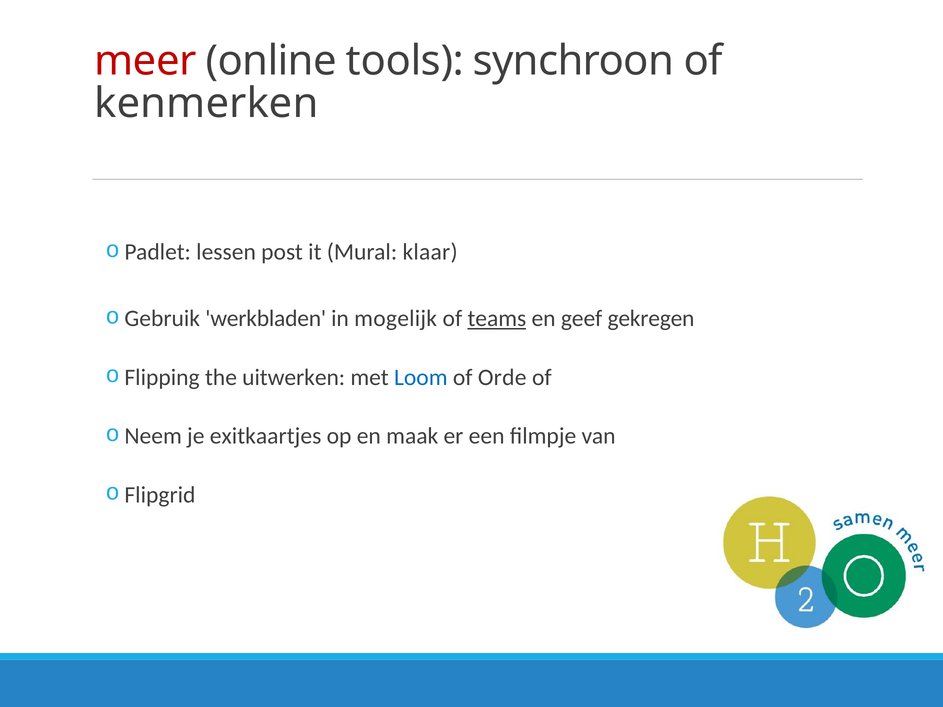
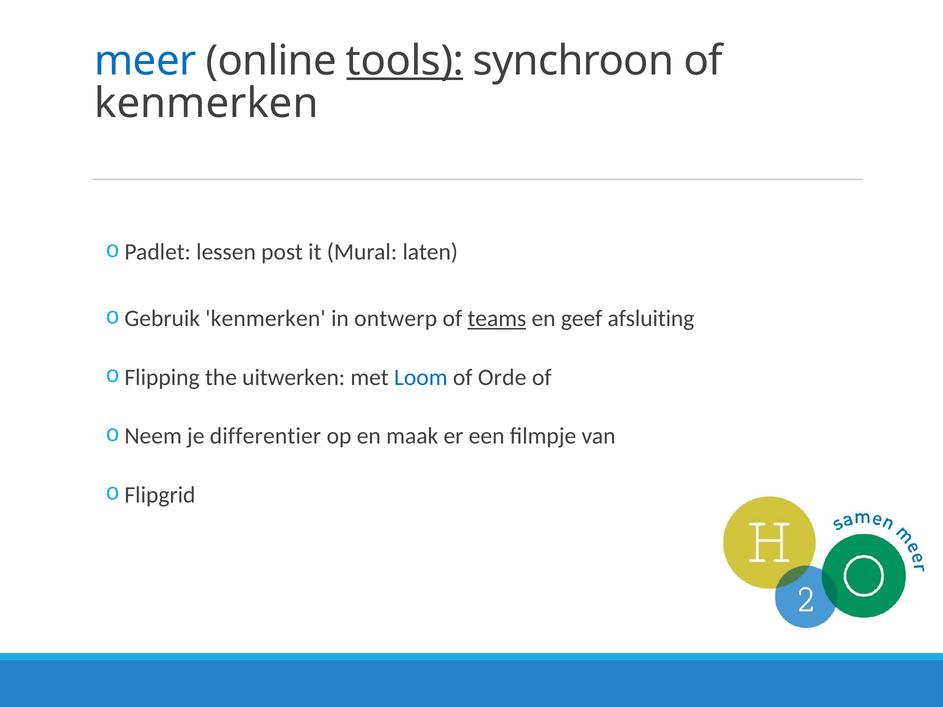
meer colour: red -> blue
tools underline: none -> present
klaar: klaar -> laten
werkbladen at (266, 319): werkbladen -> kenmerken
mogelijk: mogelijk -> ontwerp
gekregen: gekregen -> afsluiting
exitkaartjes: exitkaartjes -> differentier
